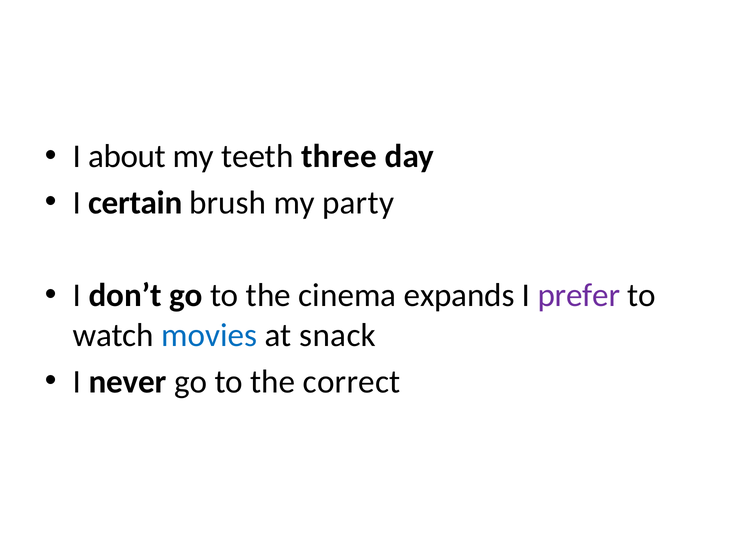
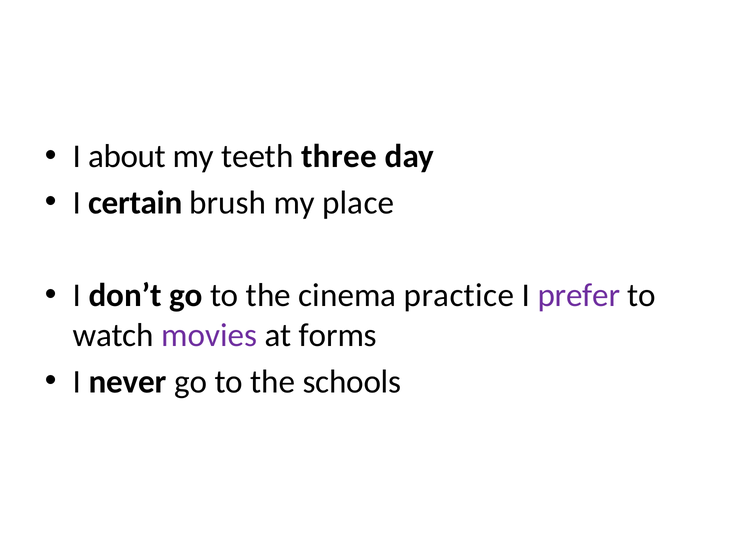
party: party -> place
expands: expands -> practice
movies colour: blue -> purple
snack: snack -> forms
correct: correct -> schools
